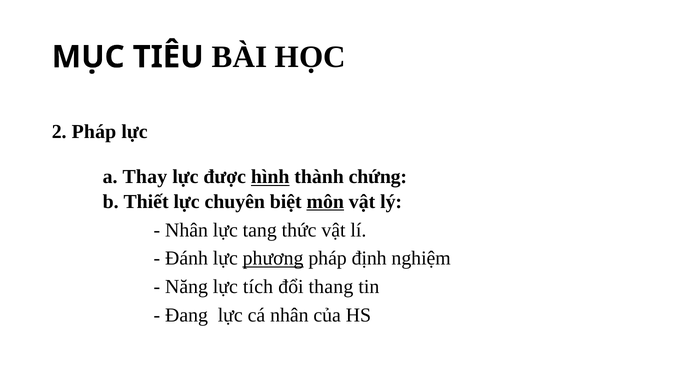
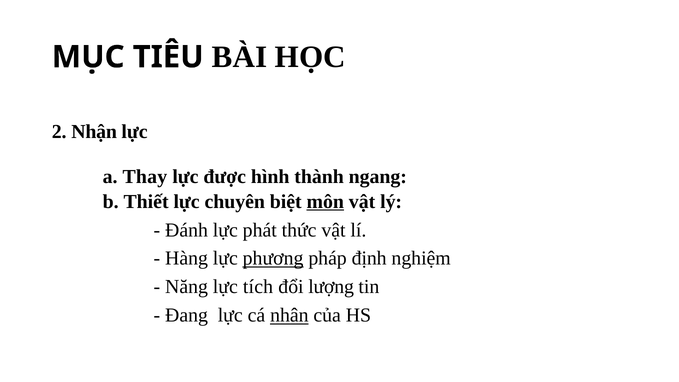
2 Pháp: Pháp -> Nhận
hình underline: present -> none
chứng: chứng -> ngang
Nhân at (187, 230): Nhân -> Đánh
tang: tang -> phát
Đánh: Đánh -> Hàng
thang: thang -> lượng
nhân at (289, 315) underline: none -> present
